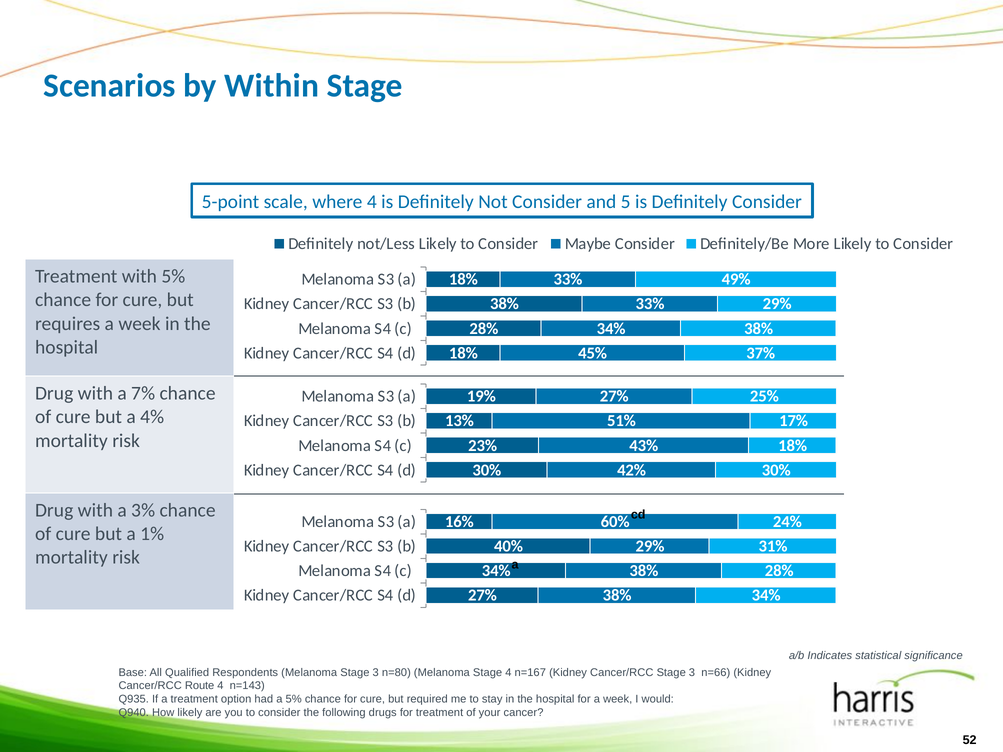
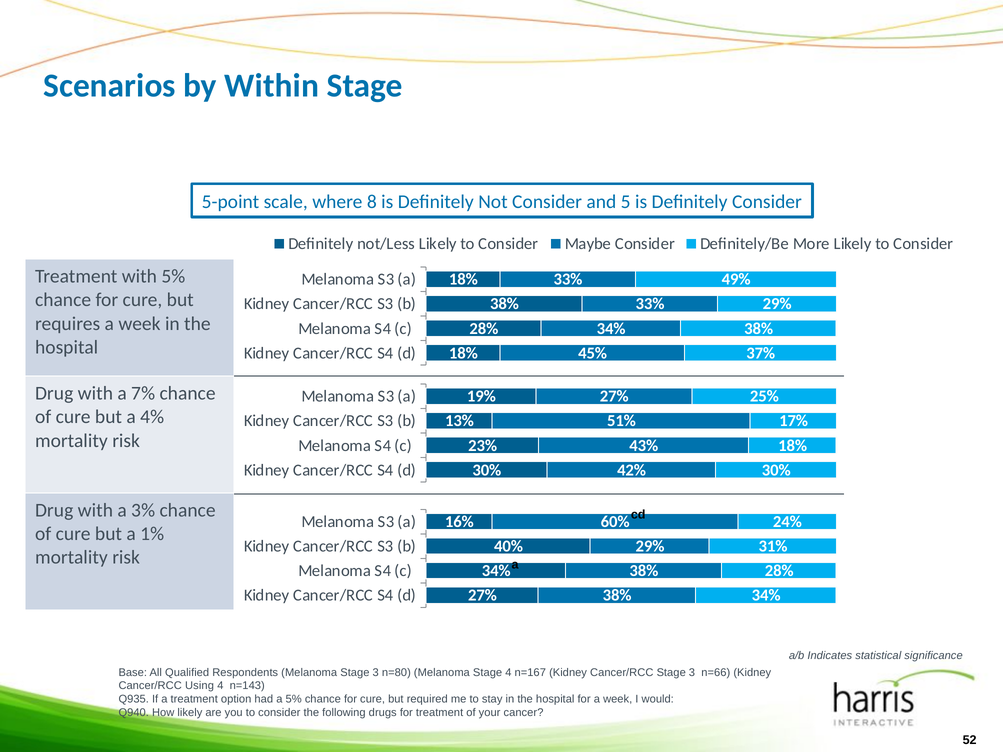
where 4: 4 -> 8
Route: Route -> Using
